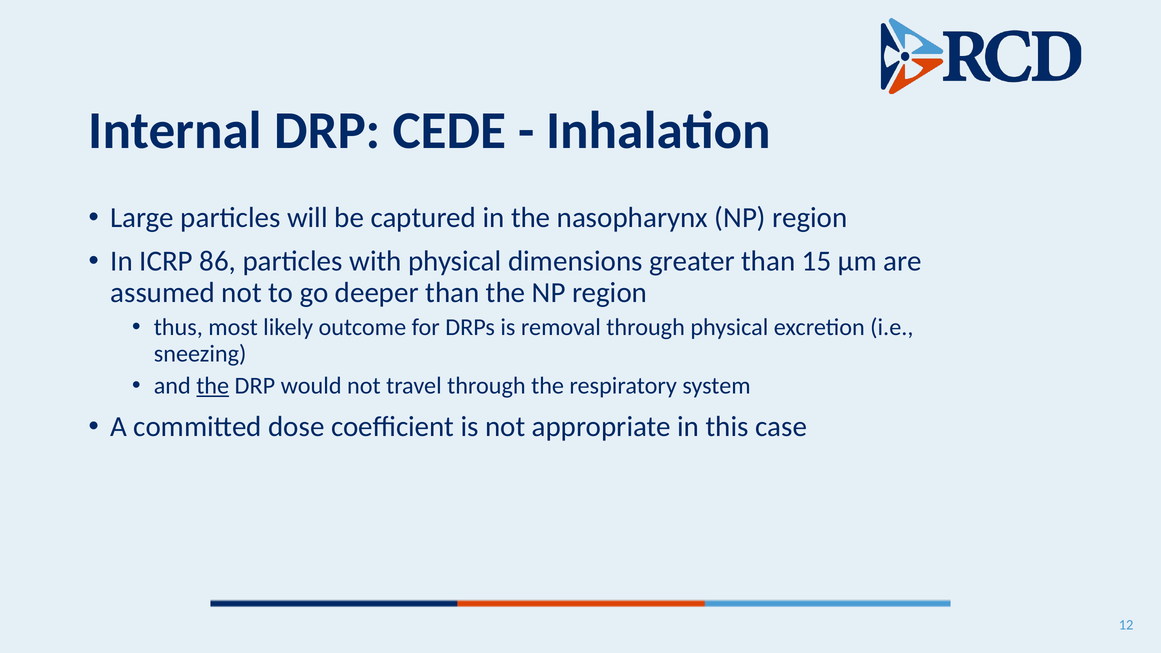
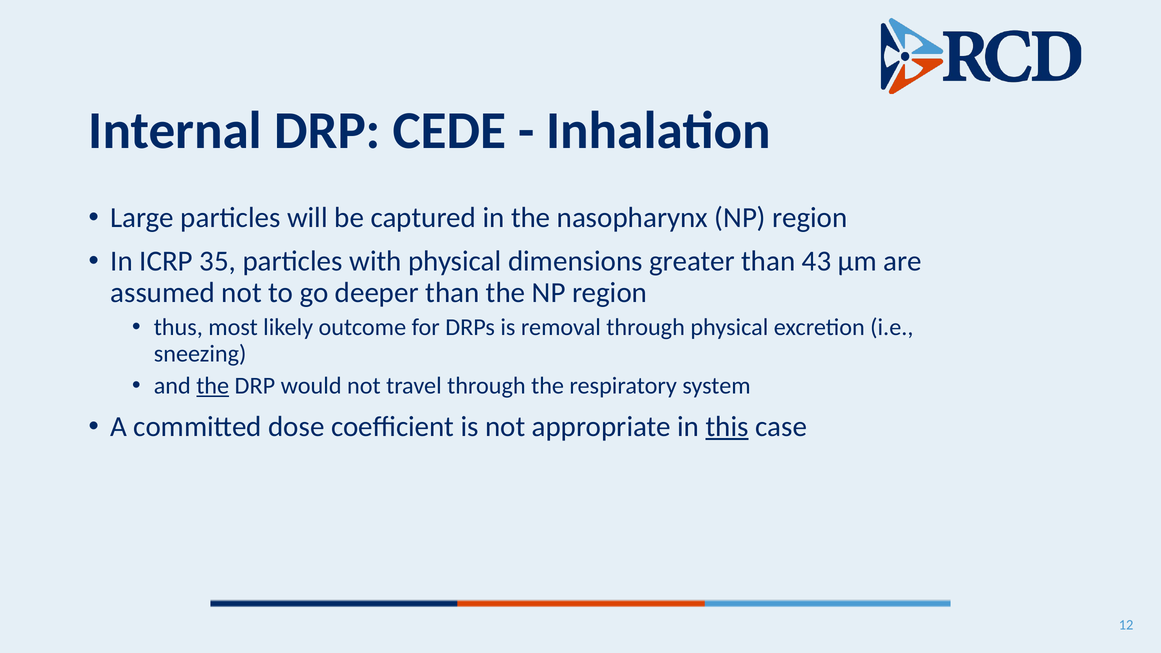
86: 86 -> 35
15: 15 -> 43
this underline: none -> present
